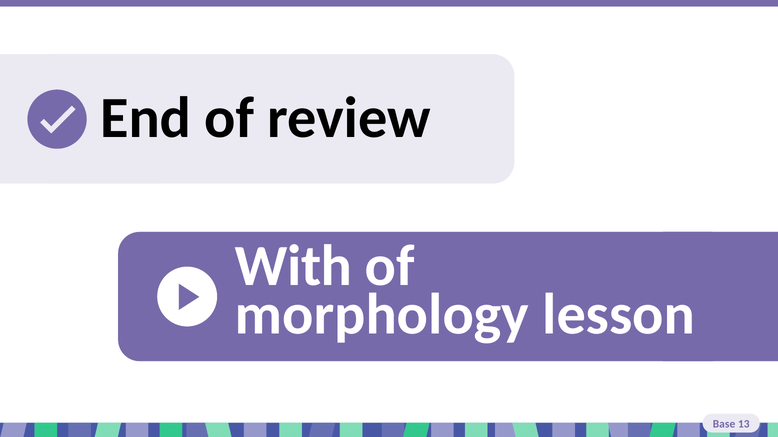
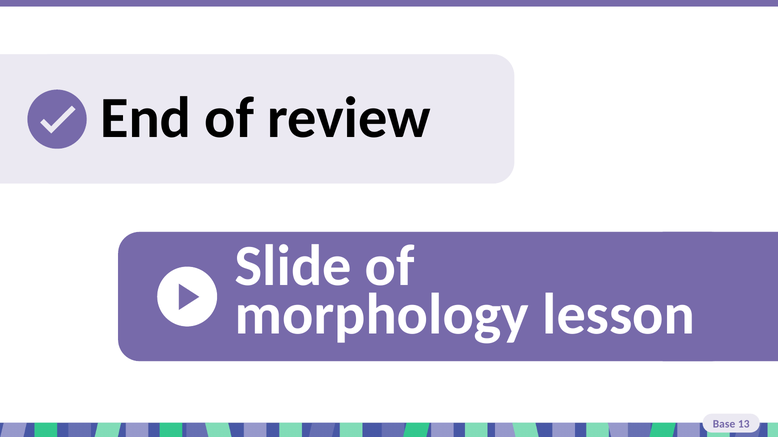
With at (294, 266): With -> Slide
